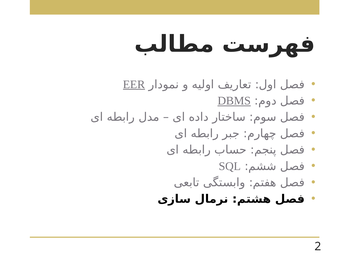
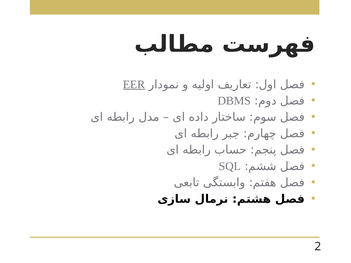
DBMS underline: present -> none
